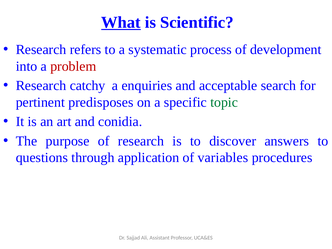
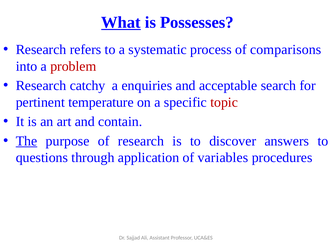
Scientific: Scientific -> Possesses
development: development -> comparisons
predisposes: predisposes -> temperature
topic colour: green -> red
conidia: conidia -> contain
The underline: none -> present
